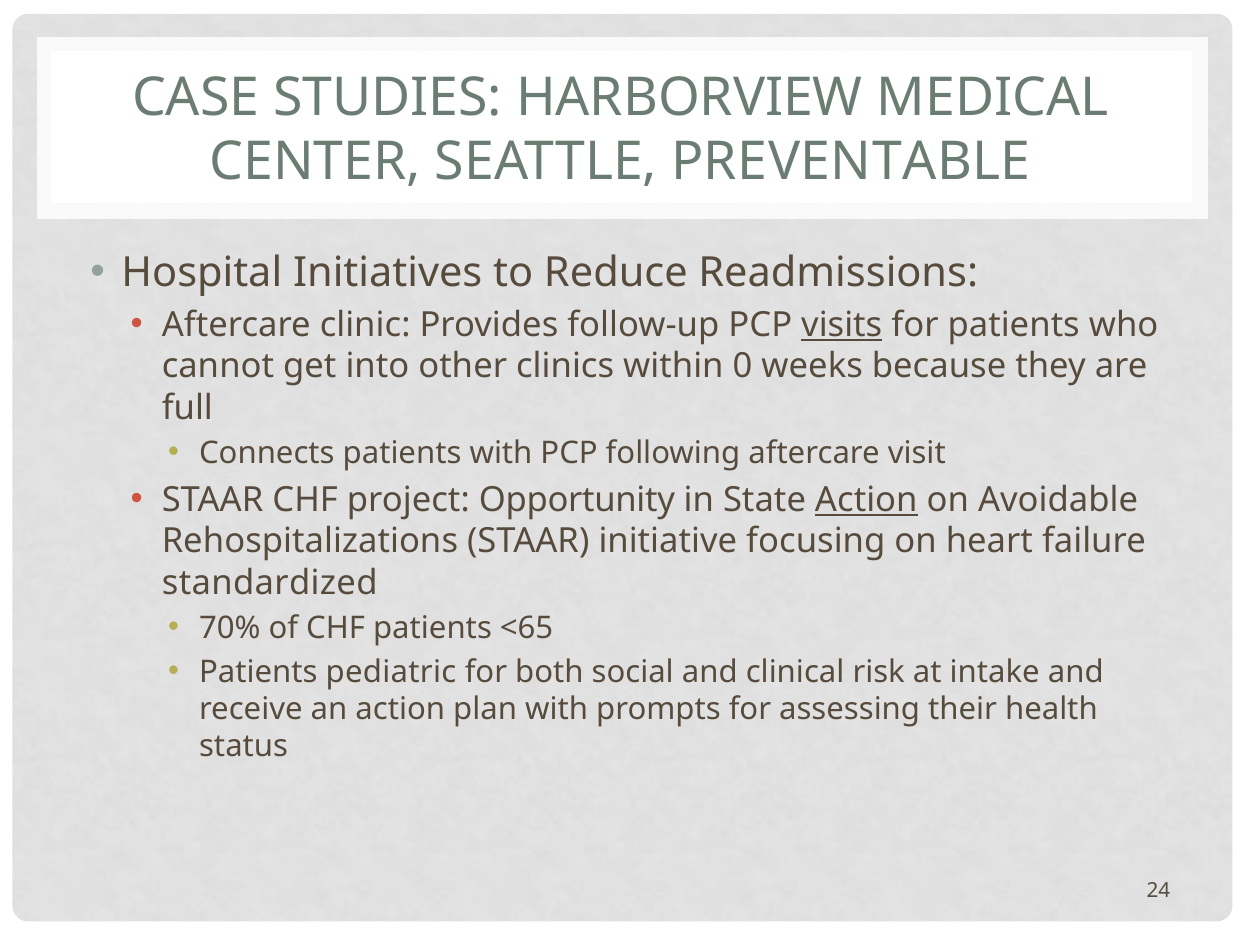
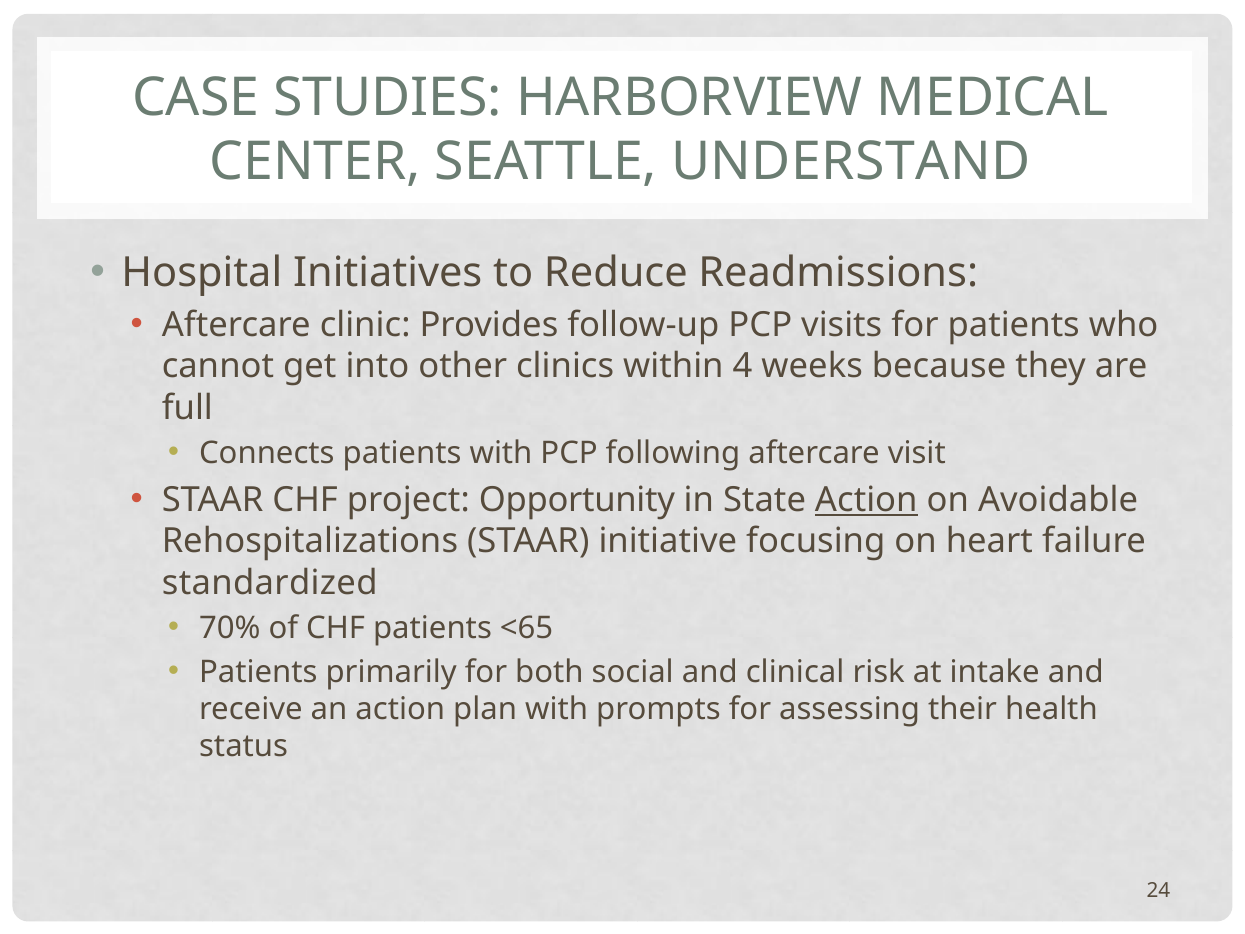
PREVENTABLE: PREVENTABLE -> UNDERSTAND
visits underline: present -> none
0: 0 -> 4
pediatric: pediatric -> primarily
